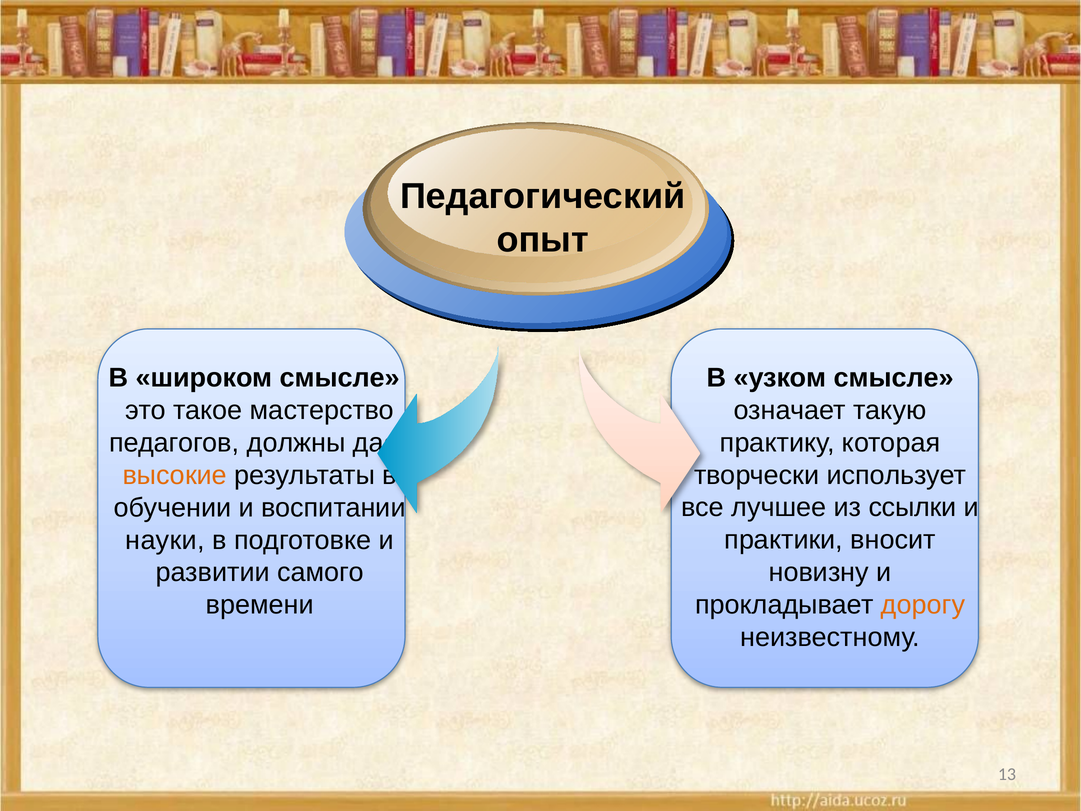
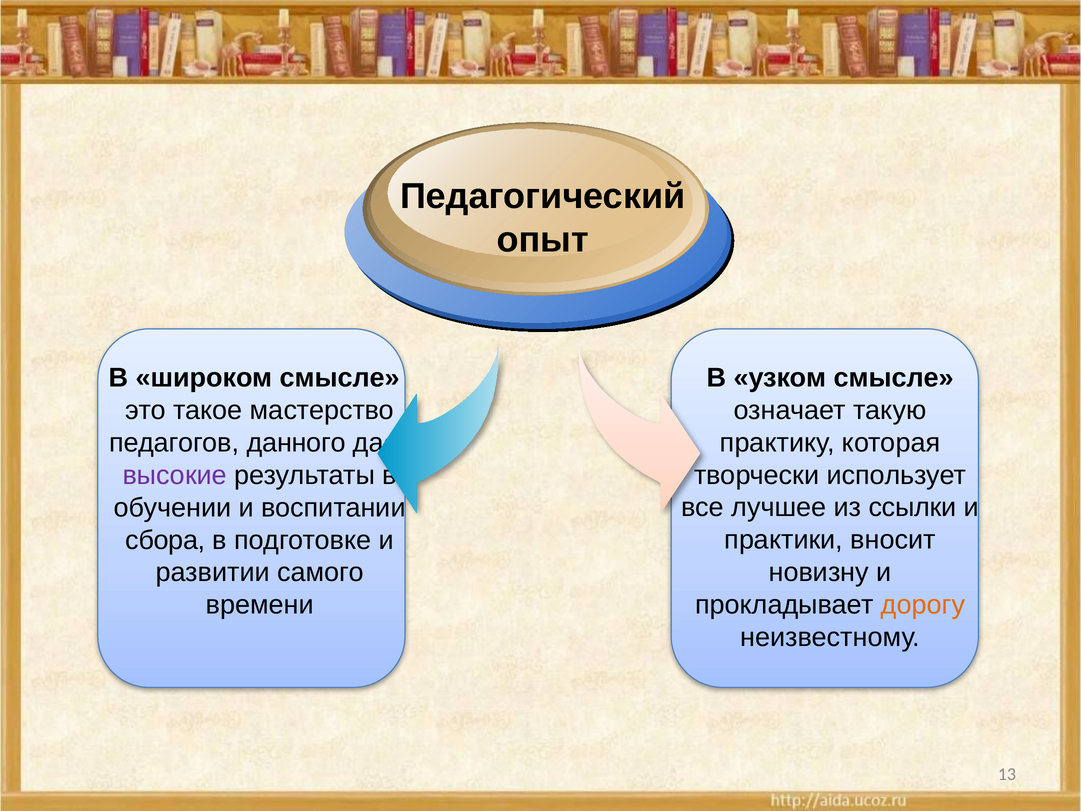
должны: должны -> данного
высокие colour: orange -> purple
науки: науки -> сбора
